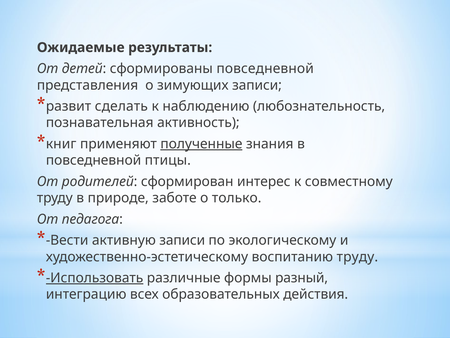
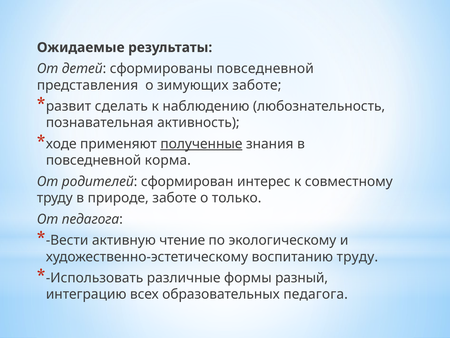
зимующих записи: записи -> заботе
книг: книг -> ходе
птицы: птицы -> корма
активную записи: записи -> чтение
Использовать underline: present -> none
образовательных действия: действия -> педагога
